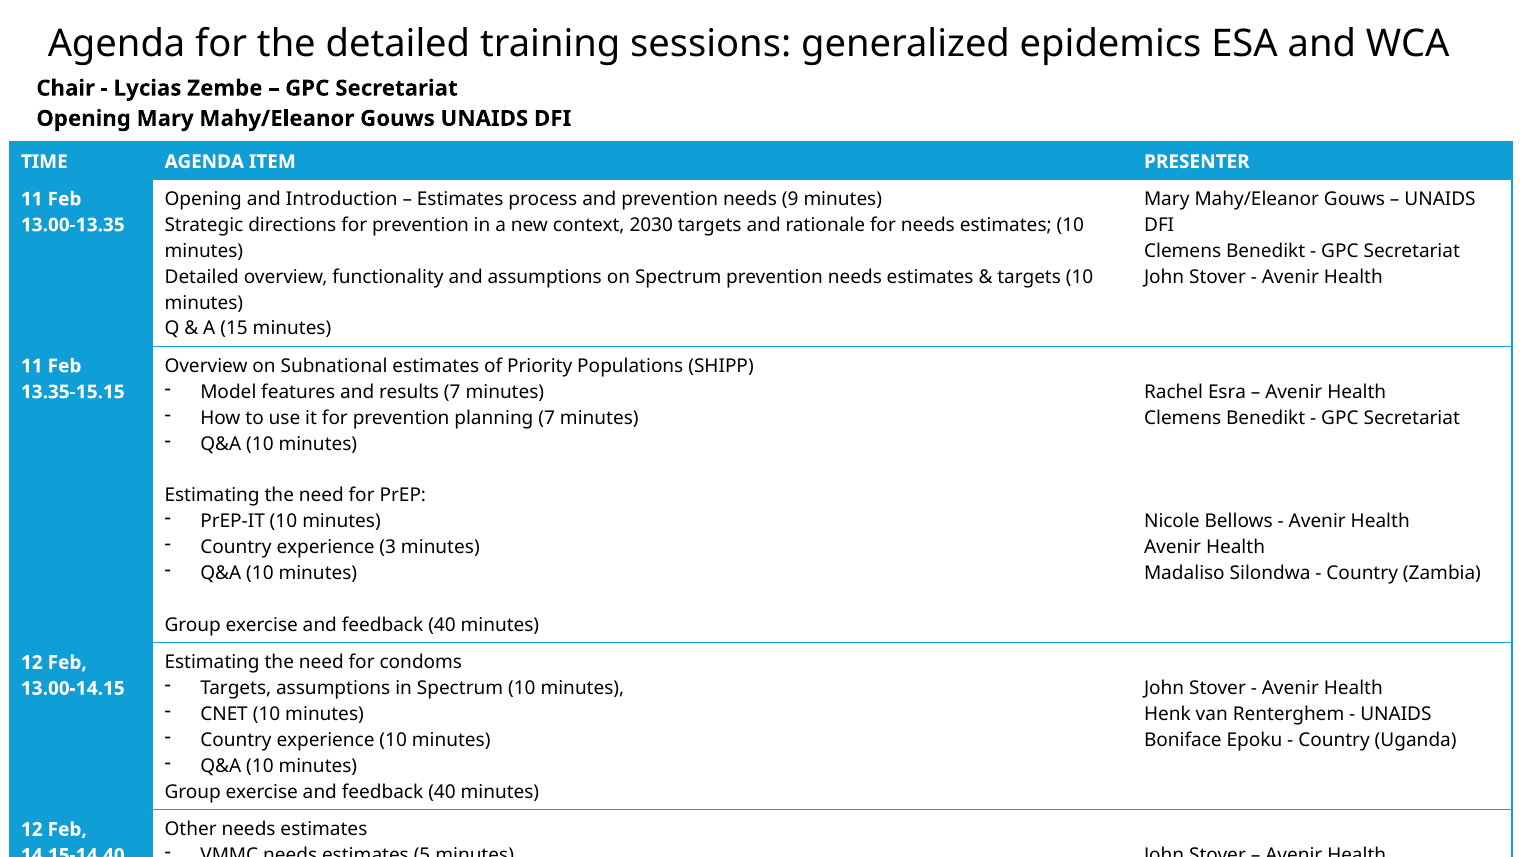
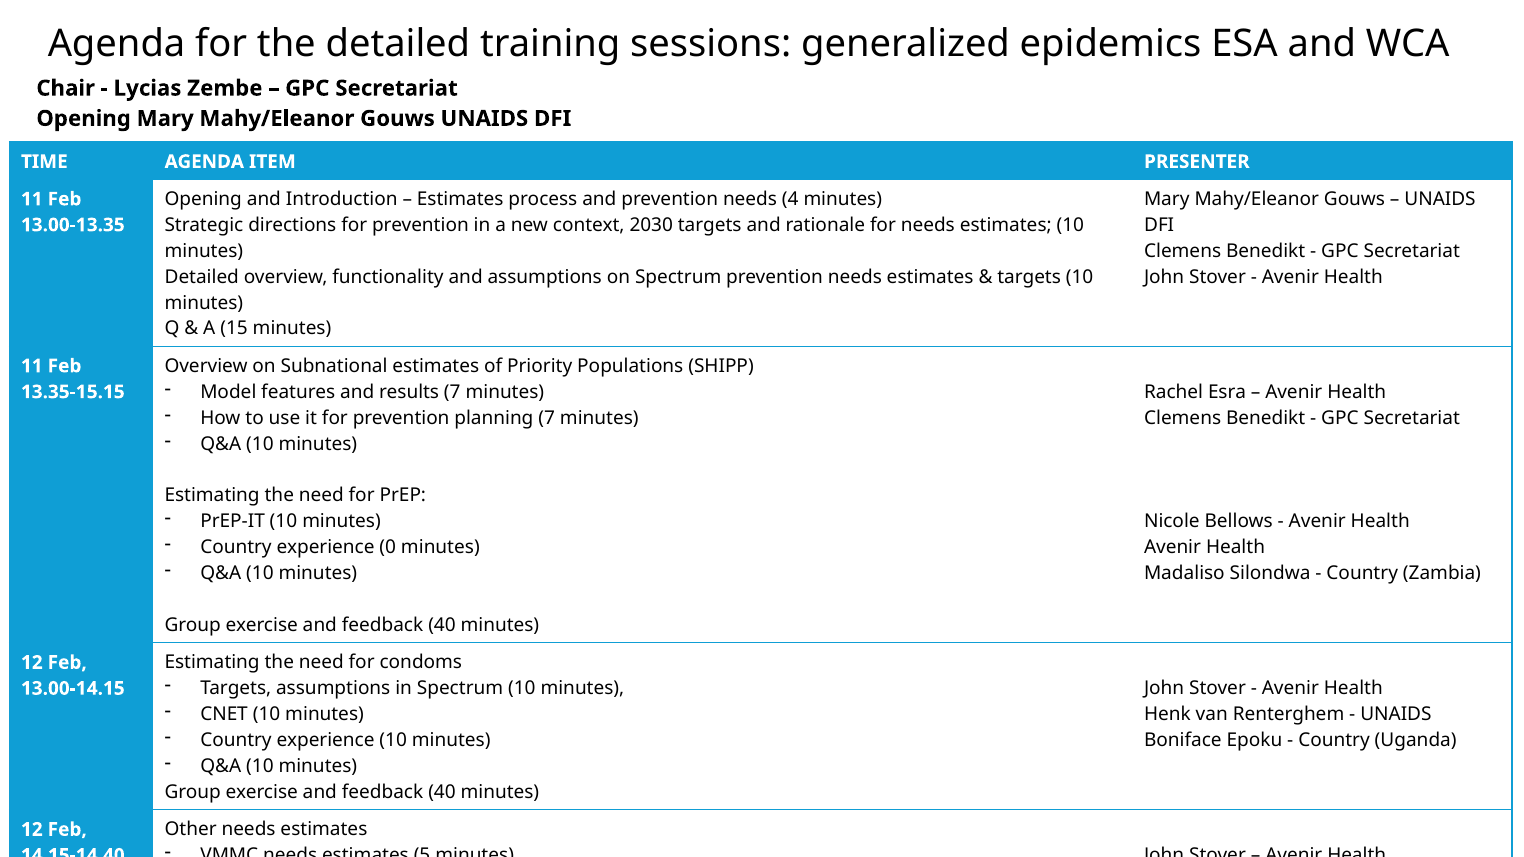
9: 9 -> 4
3: 3 -> 0
